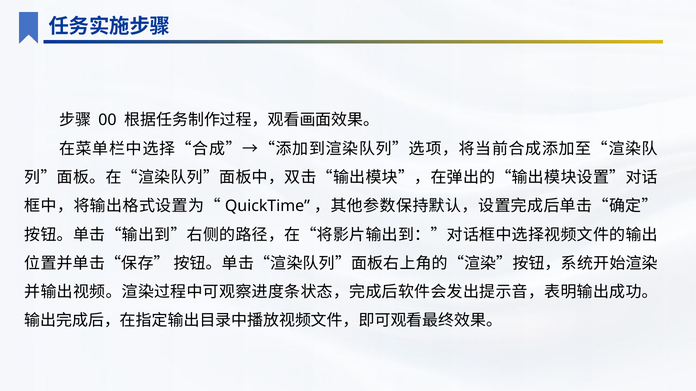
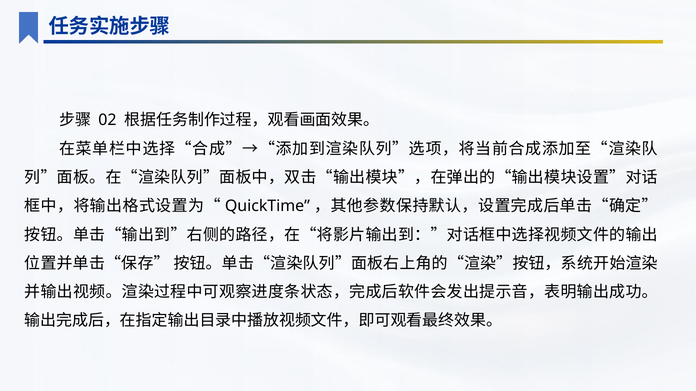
00: 00 -> 02
